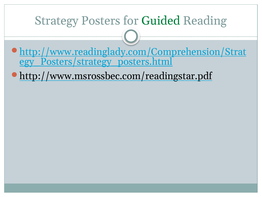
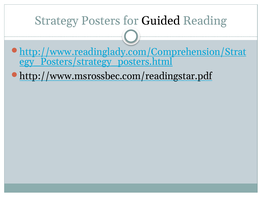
Guided colour: green -> black
